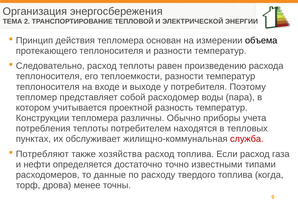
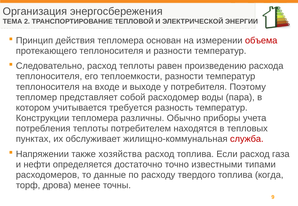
объема colour: black -> red
проектной: проектной -> требуется
Потребляют: Потребляют -> Напряжении
